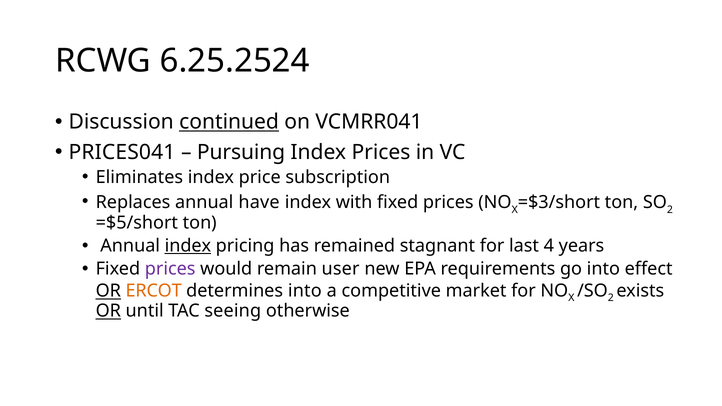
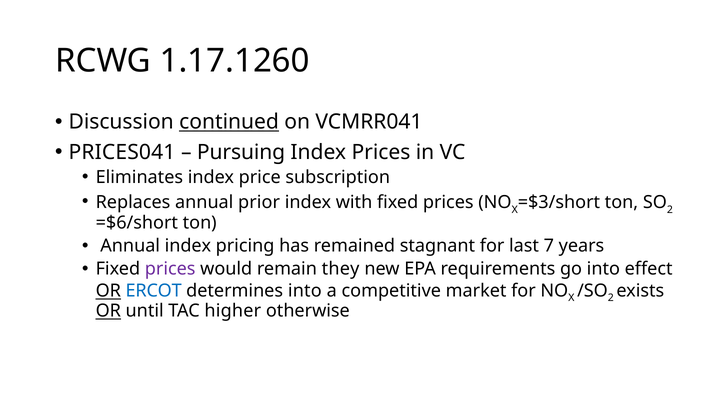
6.25.2524: 6.25.2524 -> 1.17.1260
have: have -> prior
=$5/short: =$5/short -> =$6/short
index at (188, 246) underline: present -> none
4: 4 -> 7
user: user -> they
ERCOT colour: orange -> blue
seeing: seeing -> higher
